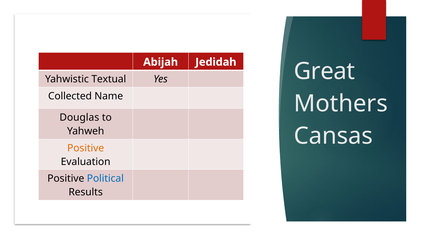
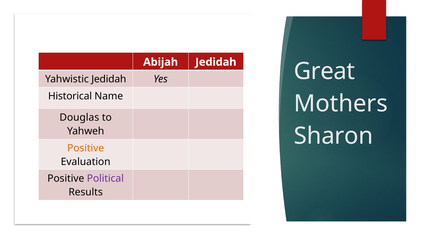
Yahwistic Textual: Textual -> Jedidah
Collected: Collected -> Historical
Cansas: Cansas -> Sharon
Political colour: blue -> purple
